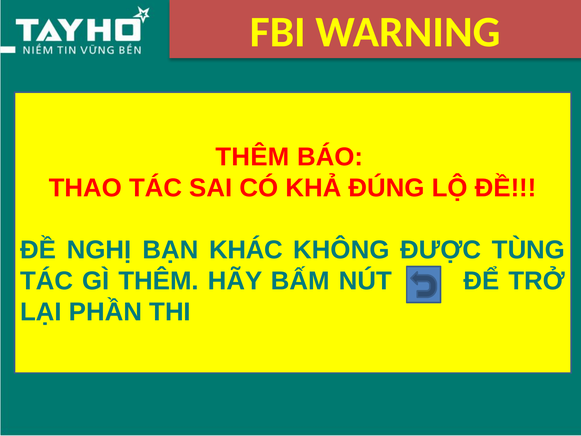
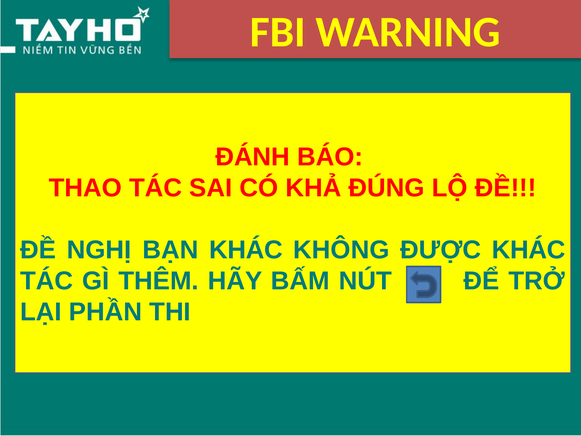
THÊM at (253, 157): THÊM -> ĐÁNH
ĐƯỢC TÙNG: TÙNG -> KHÁC
